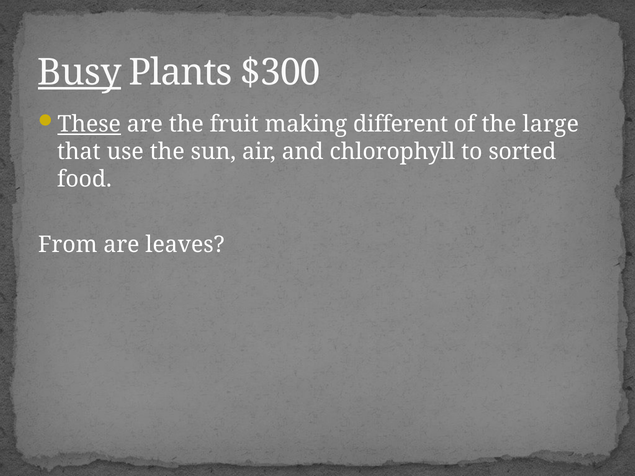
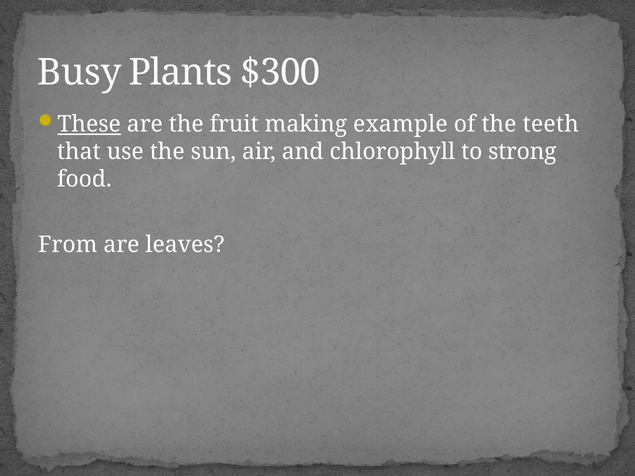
Busy underline: present -> none
different: different -> example
large: large -> teeth
sorted: sorted -> strong
